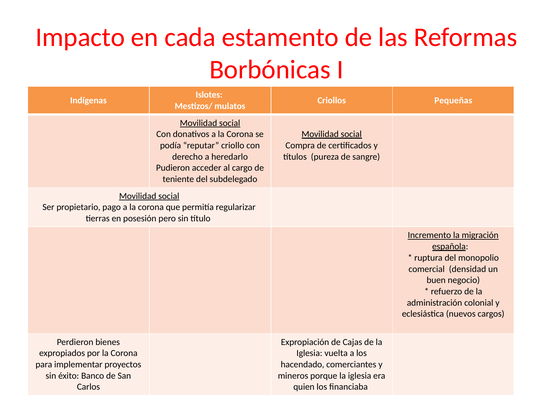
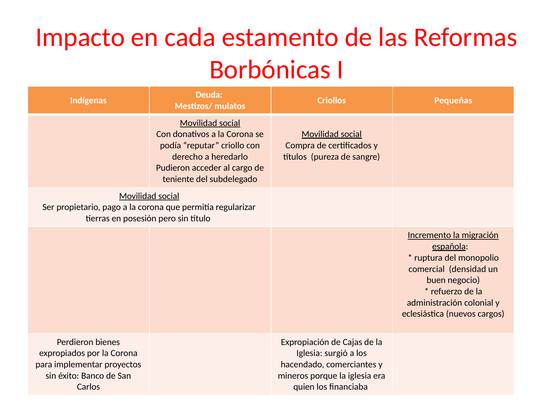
Islotes: Islotes -> Deuda
vuelta: vuelta -> surgió
